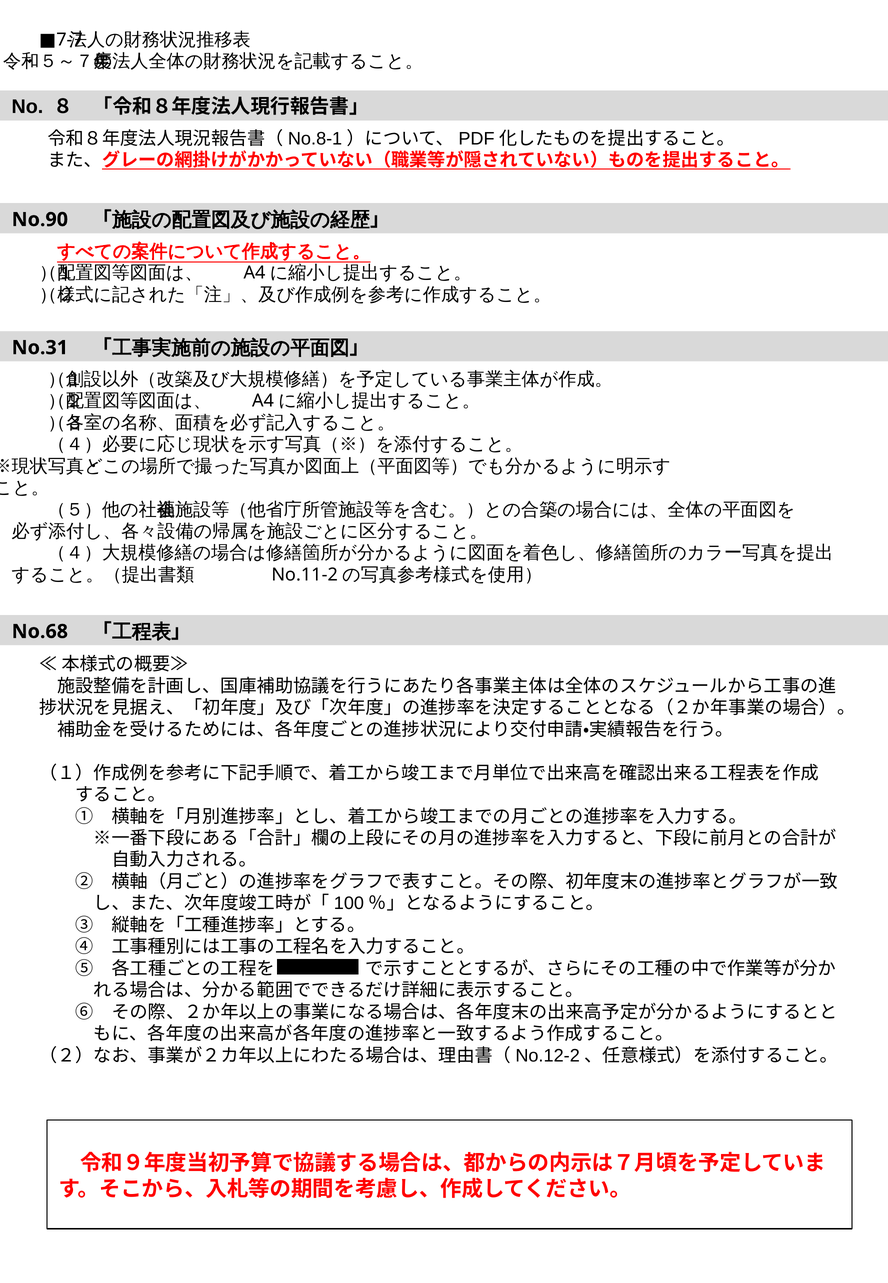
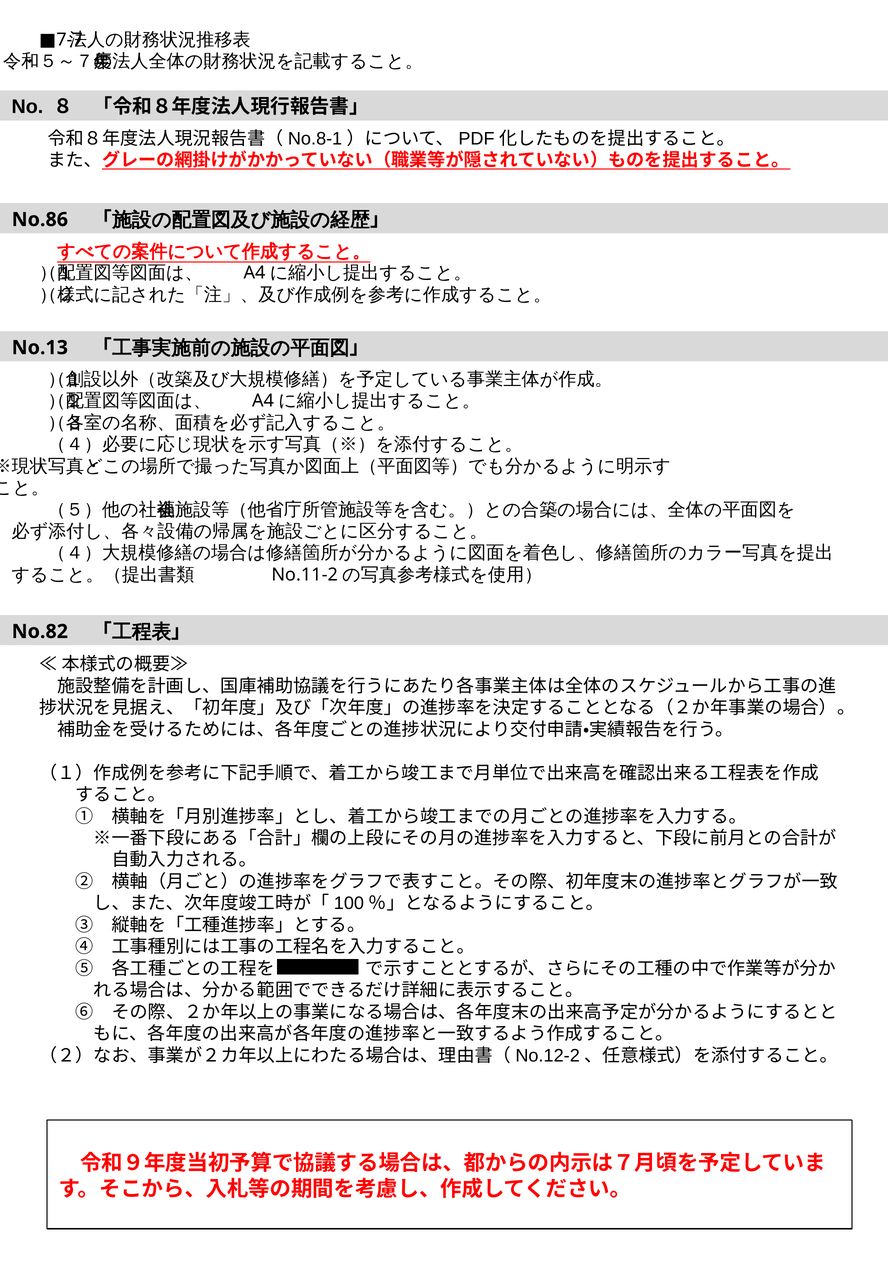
No.90: No.90 -> No.86
No.31: No.31 -> No.13
No.68: No.68 -> No.82
